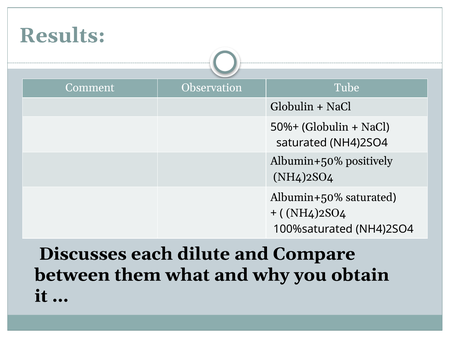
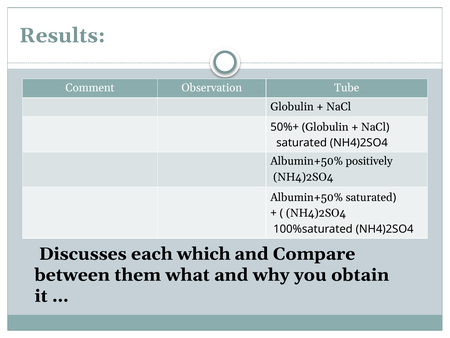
dilute: dilute -> which
